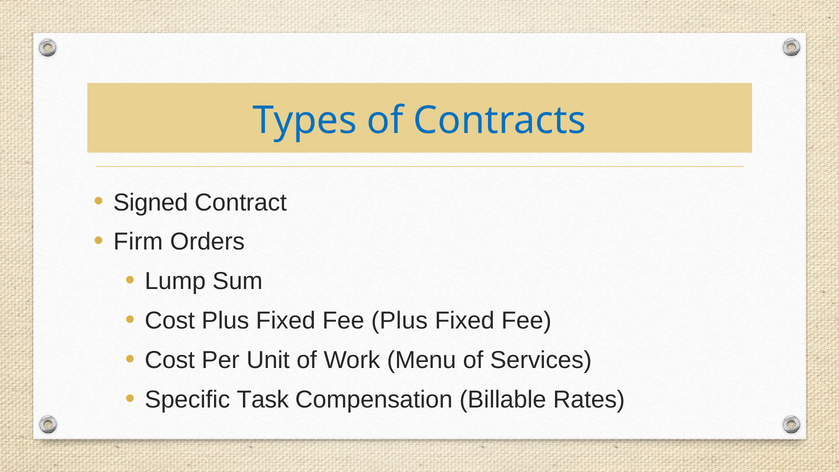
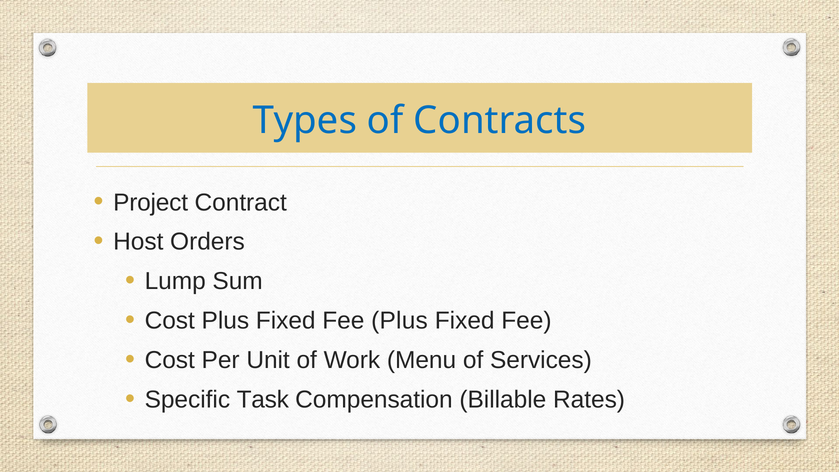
Signed: Signed -> Project
Firm: Firm -> Host
